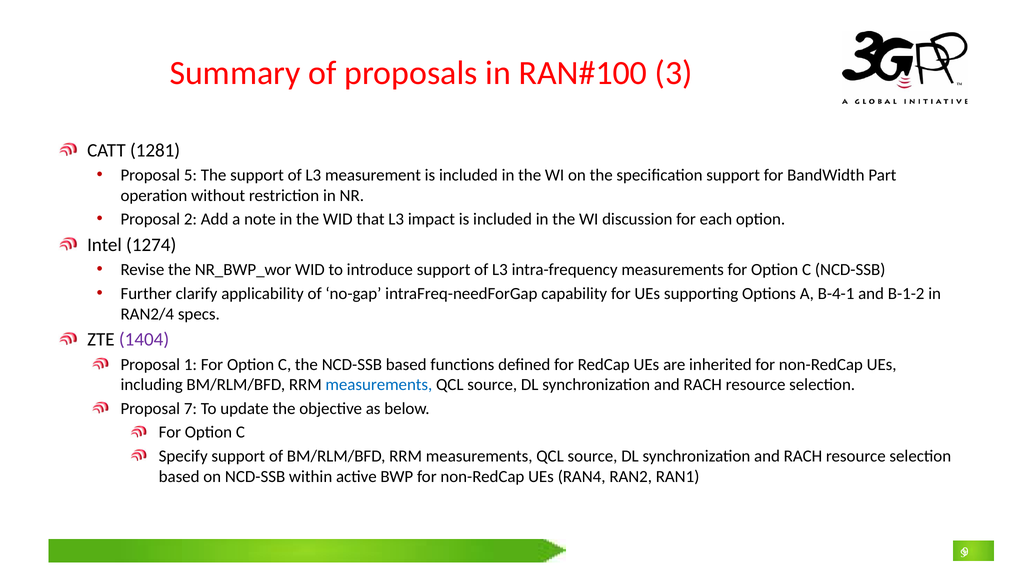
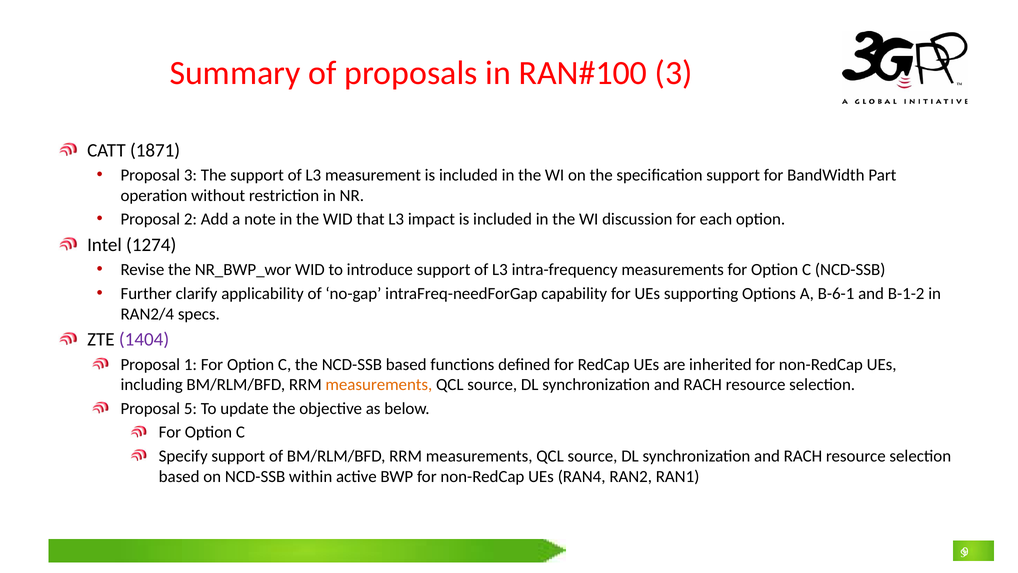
1281: 1281 -> 1871
Proposal 5: 5 -> 3
B-4-1: B-4-1 -> B-6-1
measurements at (379, 385) colour: blue -> orange
7: 7 -> 5
